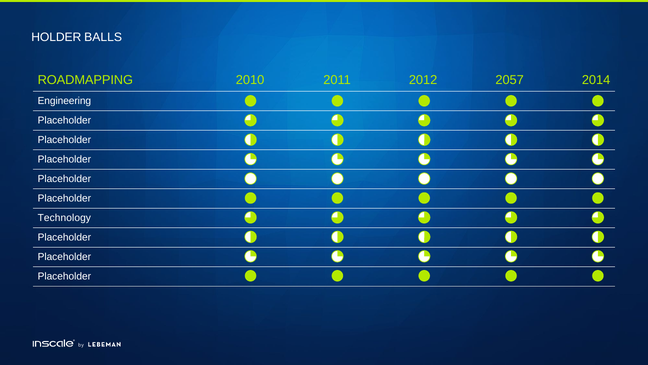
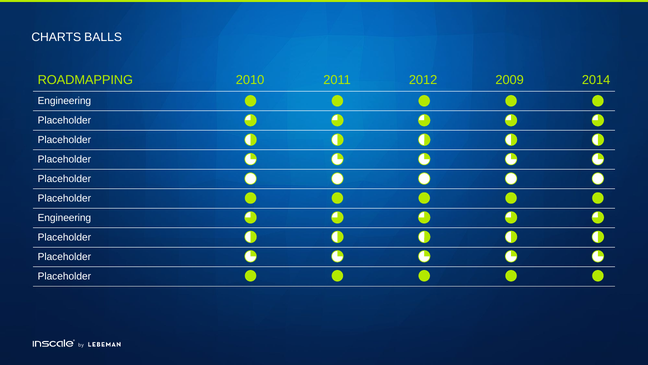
HOLDER: HOLDER -> CHARTS
2057: 2057 -> 2009
Technology at (64, 218): Technology -> Engineering
